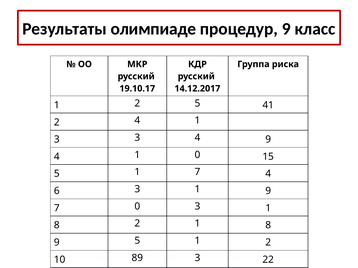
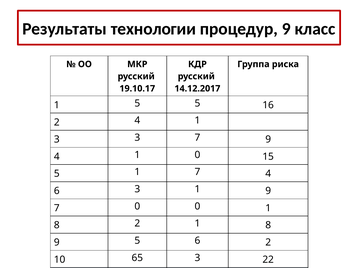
олимпиаде: олимпиаде -> технологии
2 at (137, 103): 2 -> 5
41: 41 -> 16
3 4: 4 -> 7
0 3: 3 -> 0
9 5 1: 1 -> 6
89: 89 -> 65
